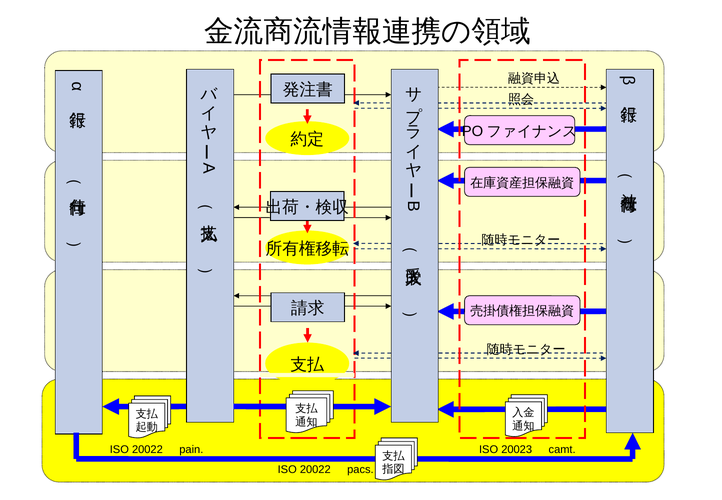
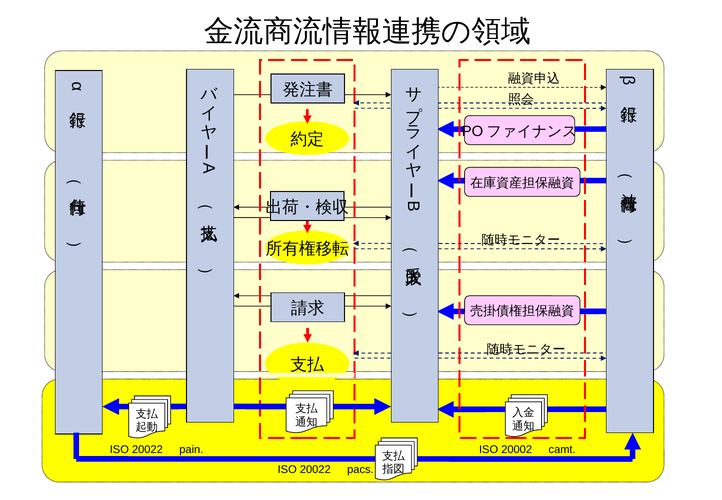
20023: 20023 -> 20002
